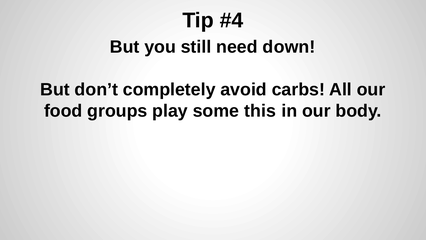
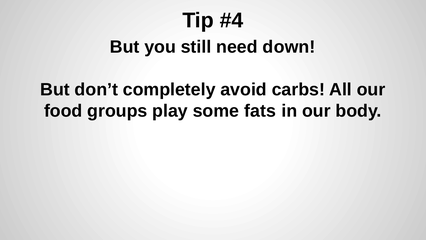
this: this -> fats
